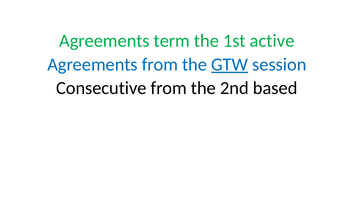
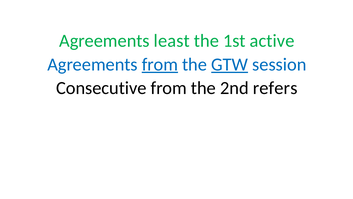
term: term -> least
from at (160, 64) underline: none -> present
based: based -> refers
